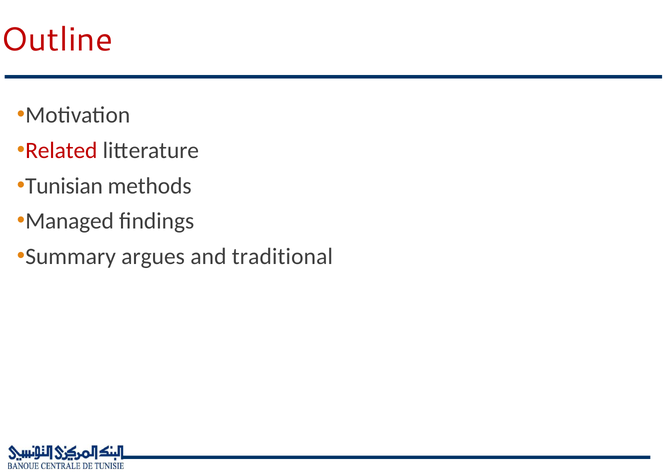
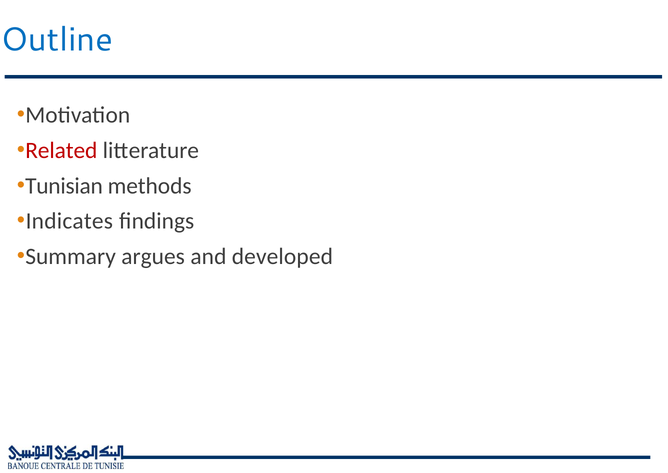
Outline colour: red -> blue
Managed: Managed -> Indicates
traditional: traditional -> developed
